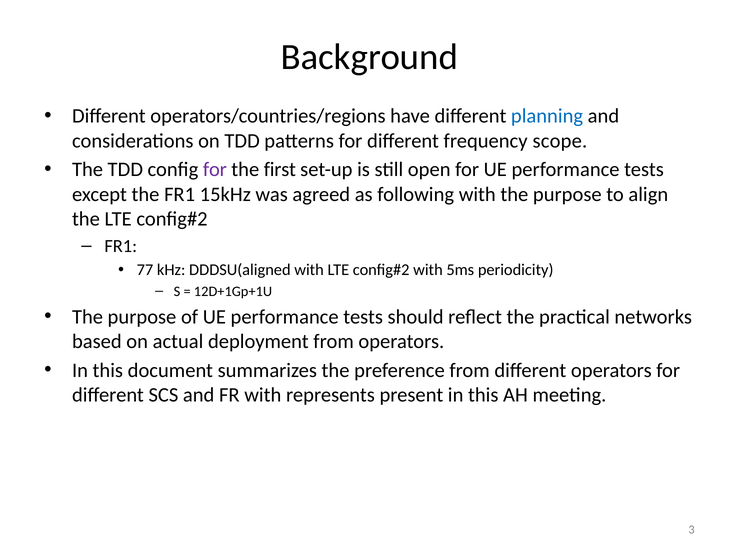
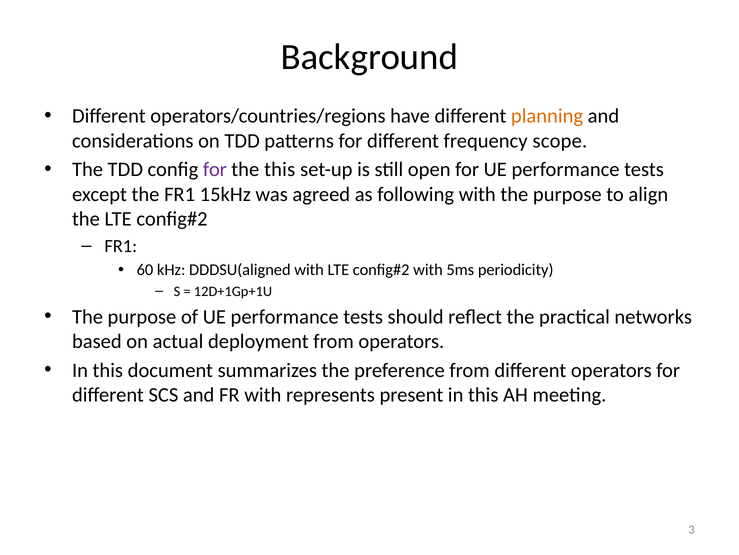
planning colour: blue -> orange
the first: first -> this
77: 77 -> 60
